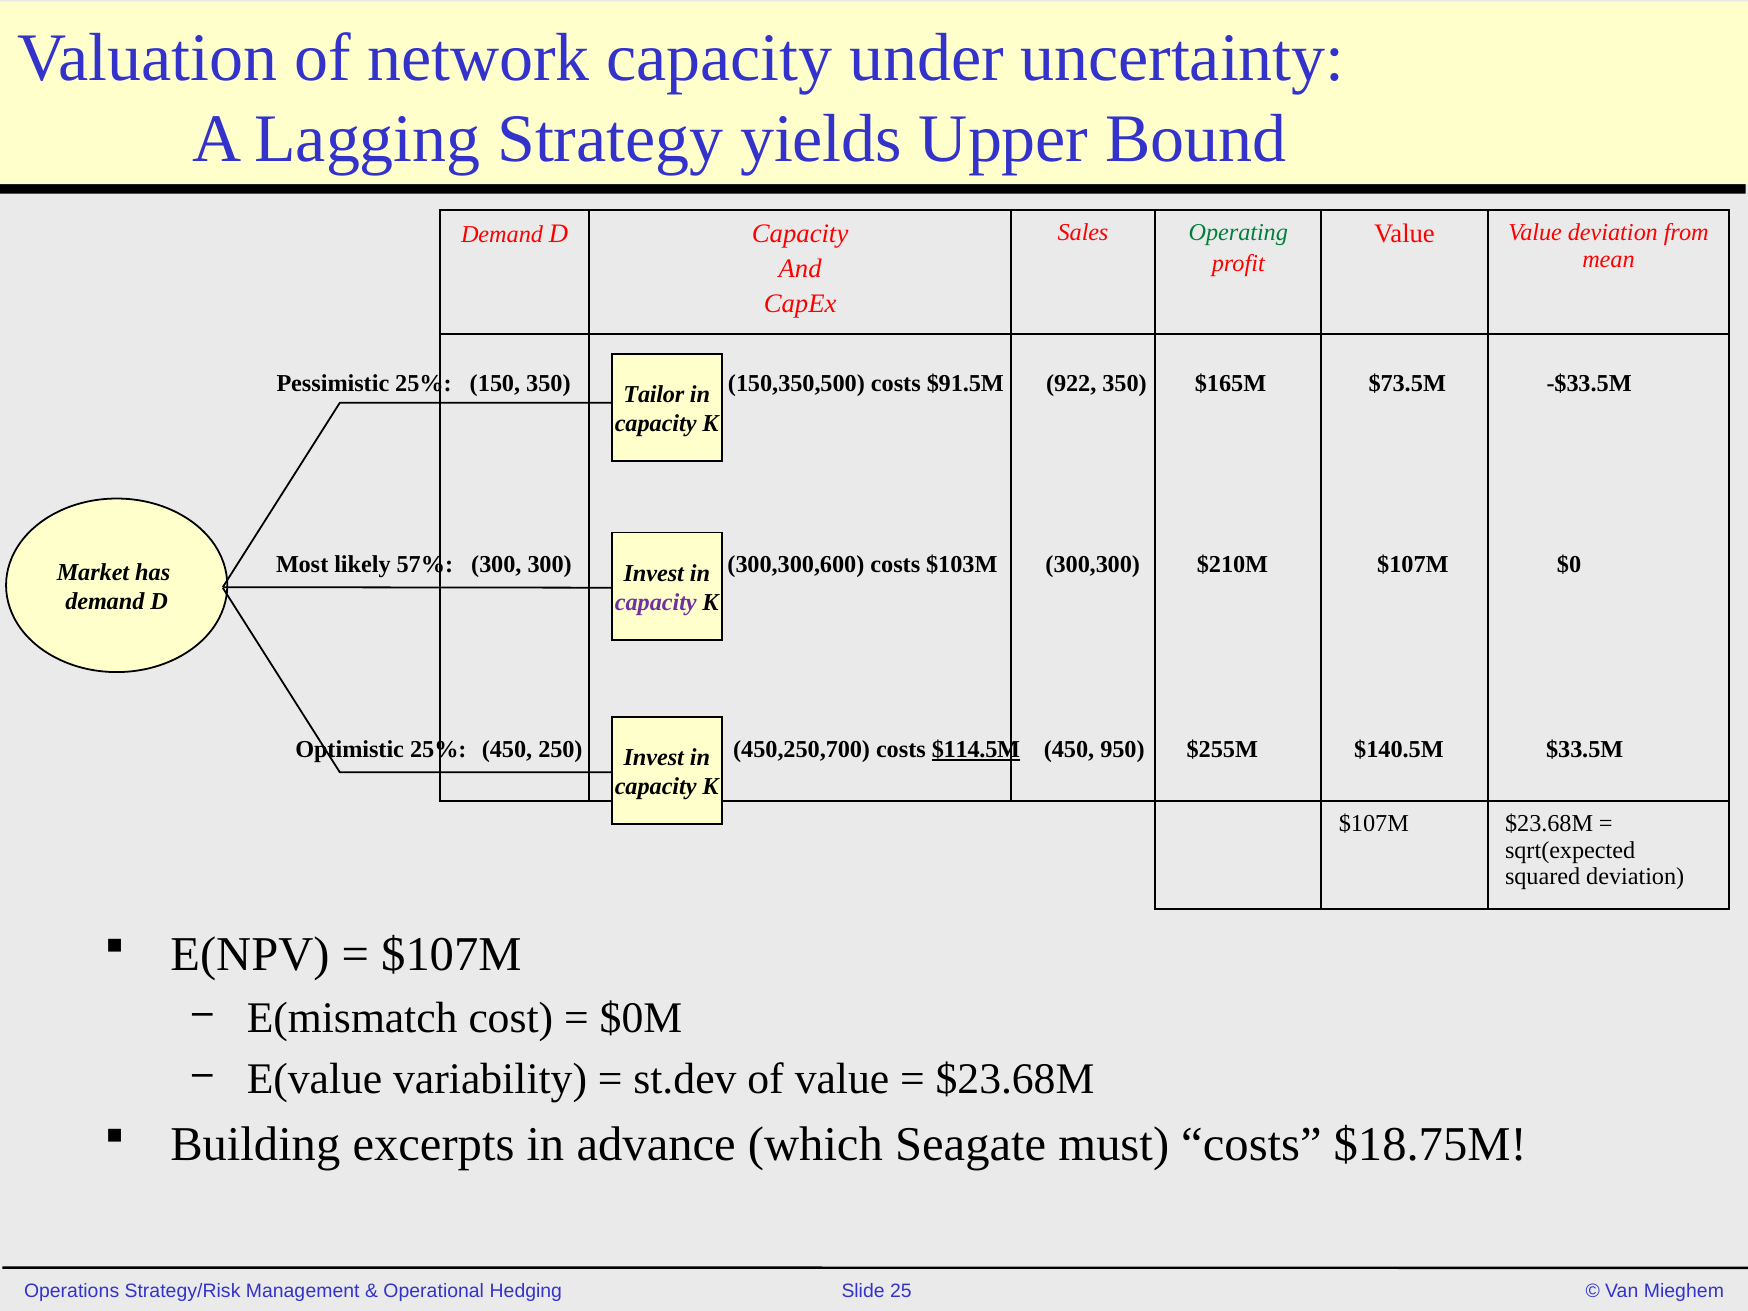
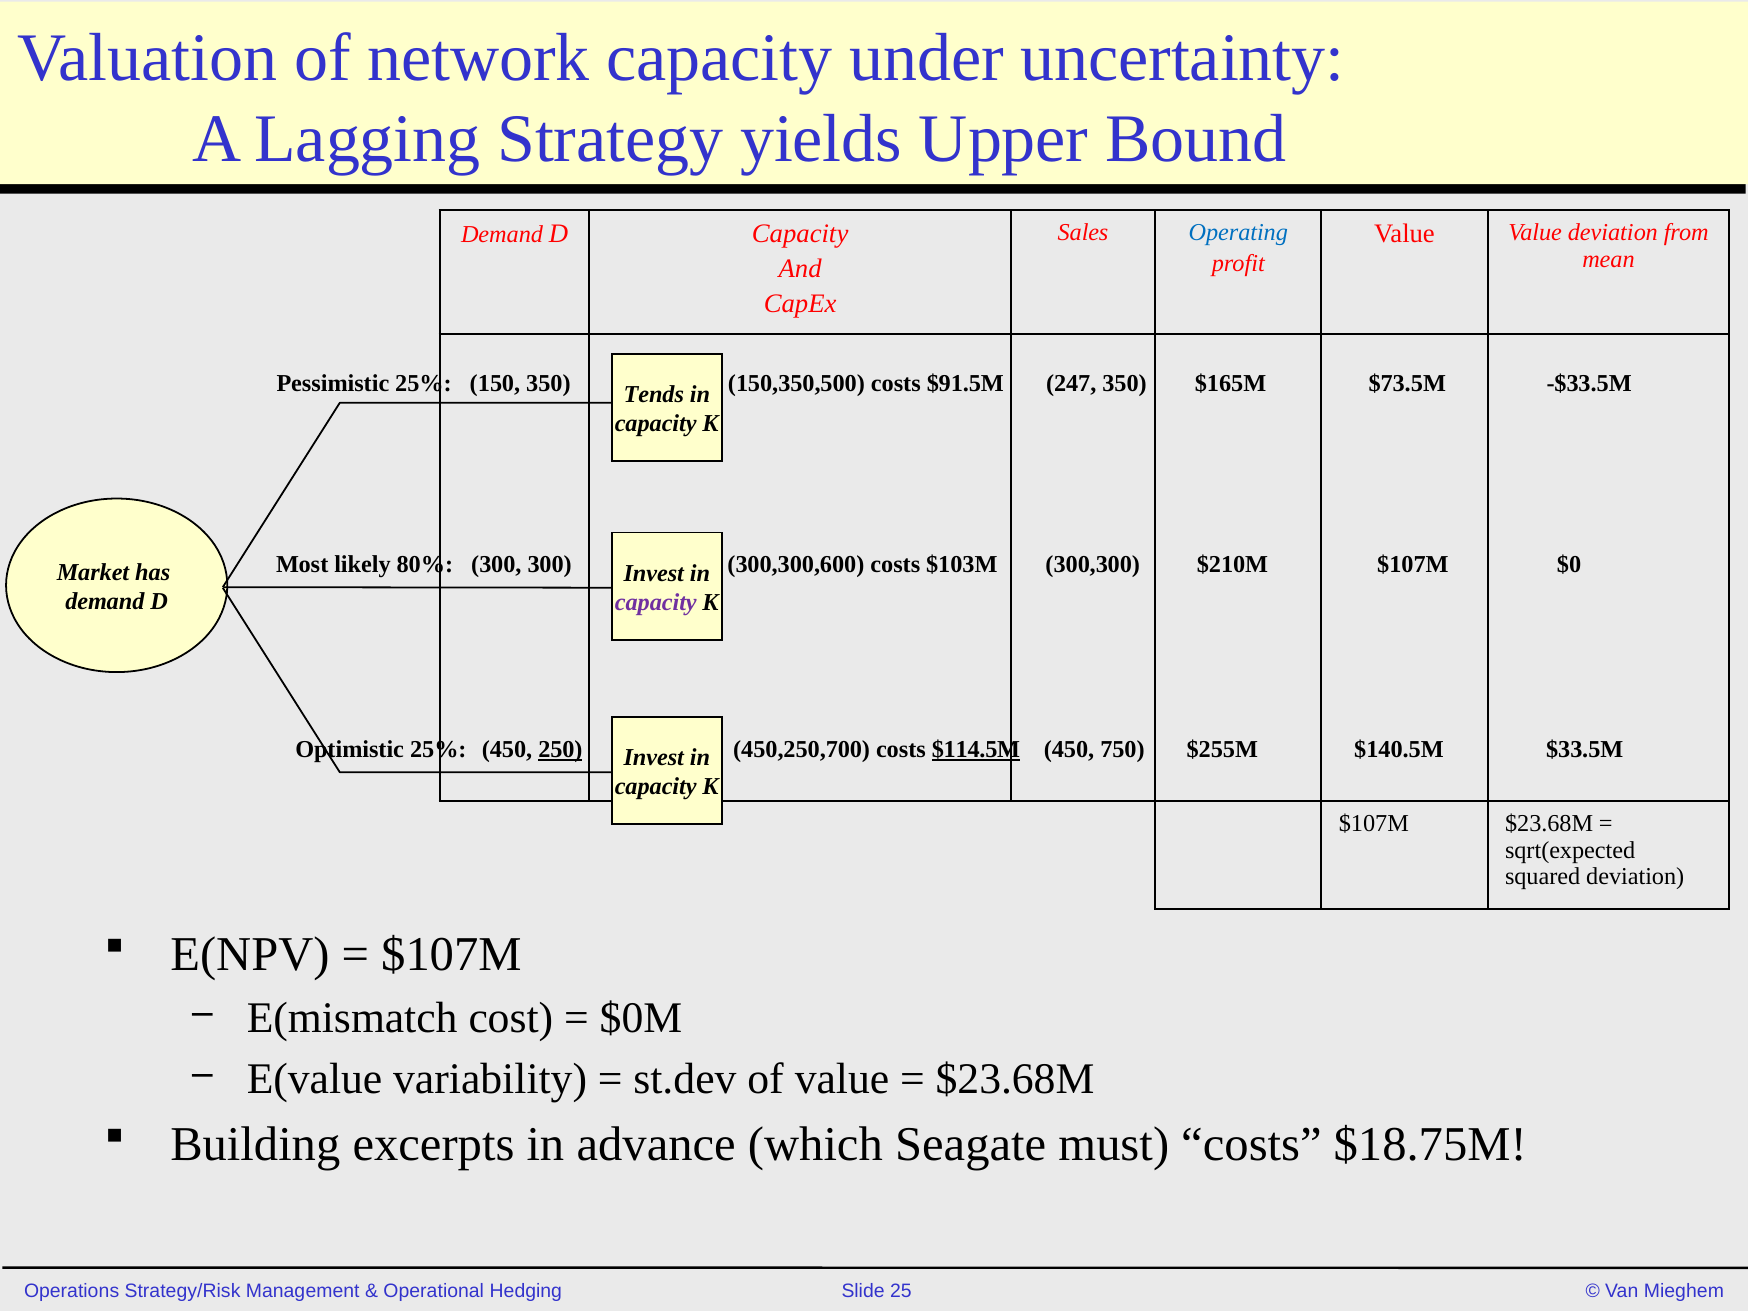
Operating colour: green -> blue
922: 922 -> 247
Tailor: Tailor -> Tends
57%: 57% -> 80%
250 underline: none -> present
950: 950 -> 750
